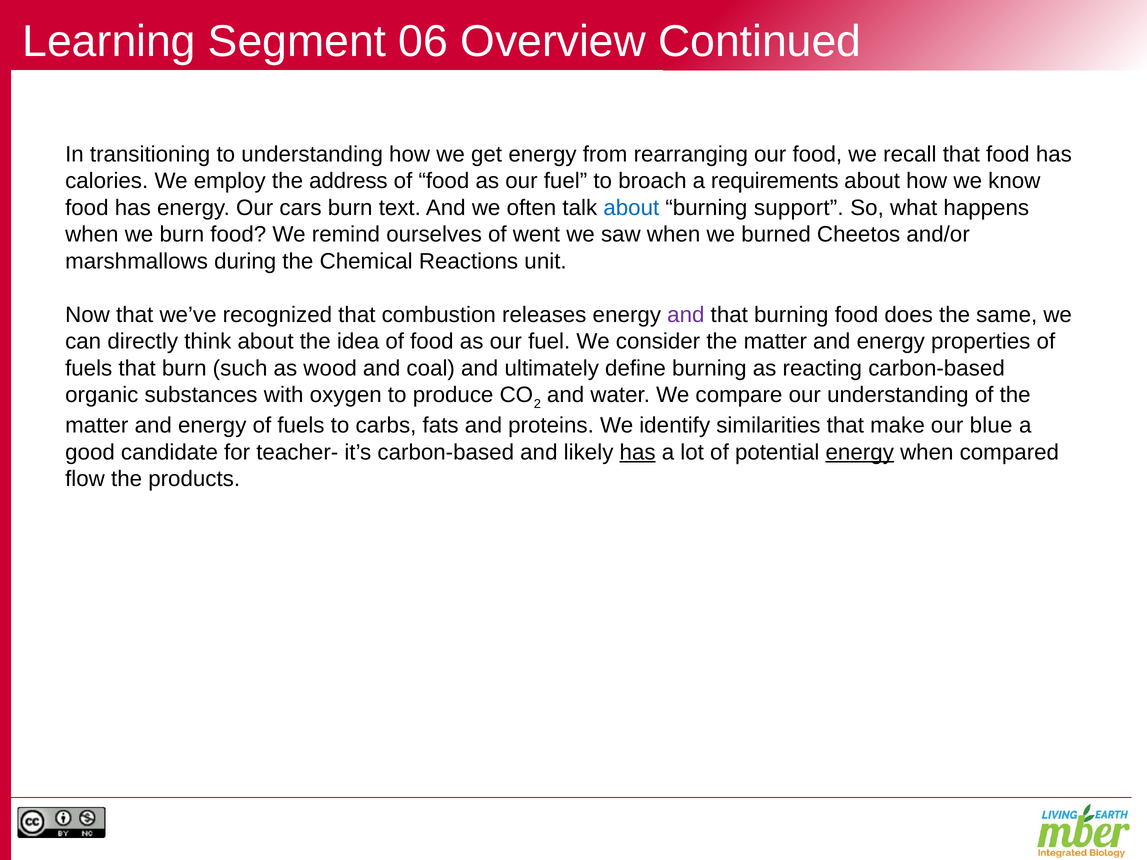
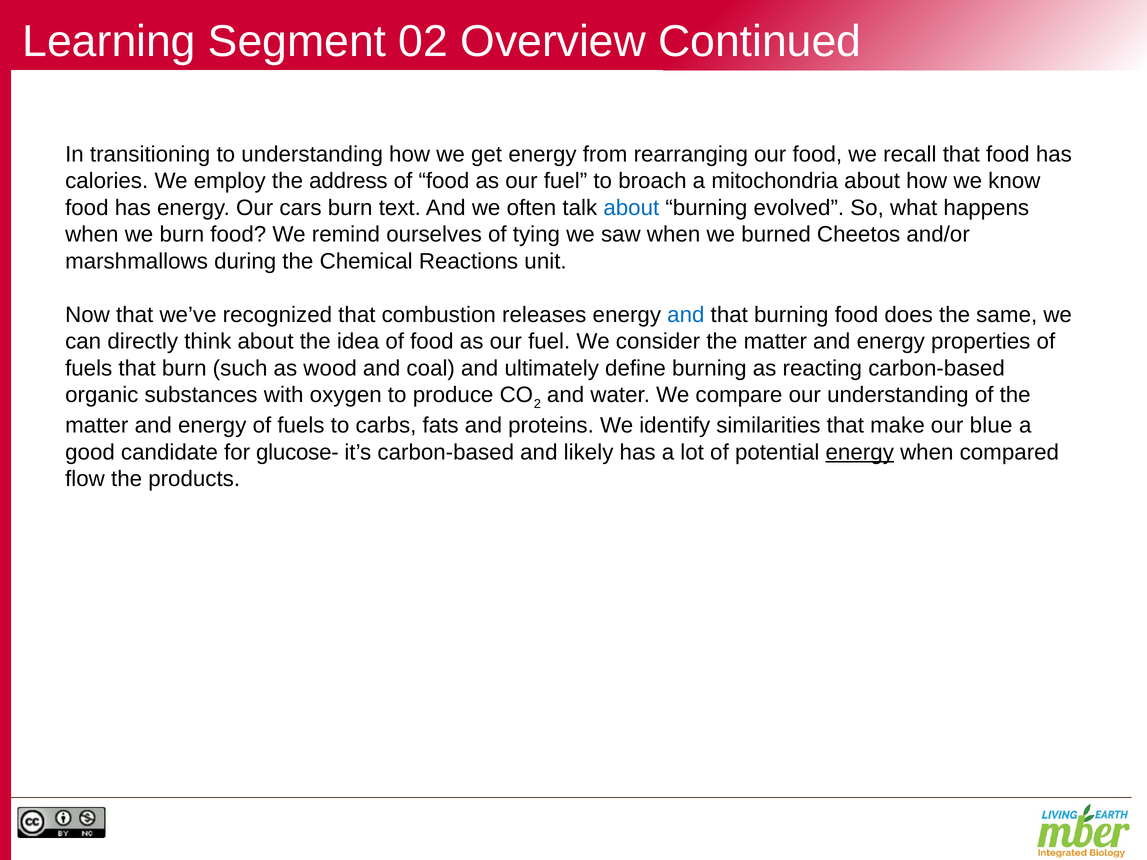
06: 06 -> 02
requirements: requirements -> mitochondria
support: support -> evolved
went: went -> tying
and at (686, 315) colour: purple -> blue
teacher-: teacher- -> glucose-
has at (638, 452) underline: present -> none
